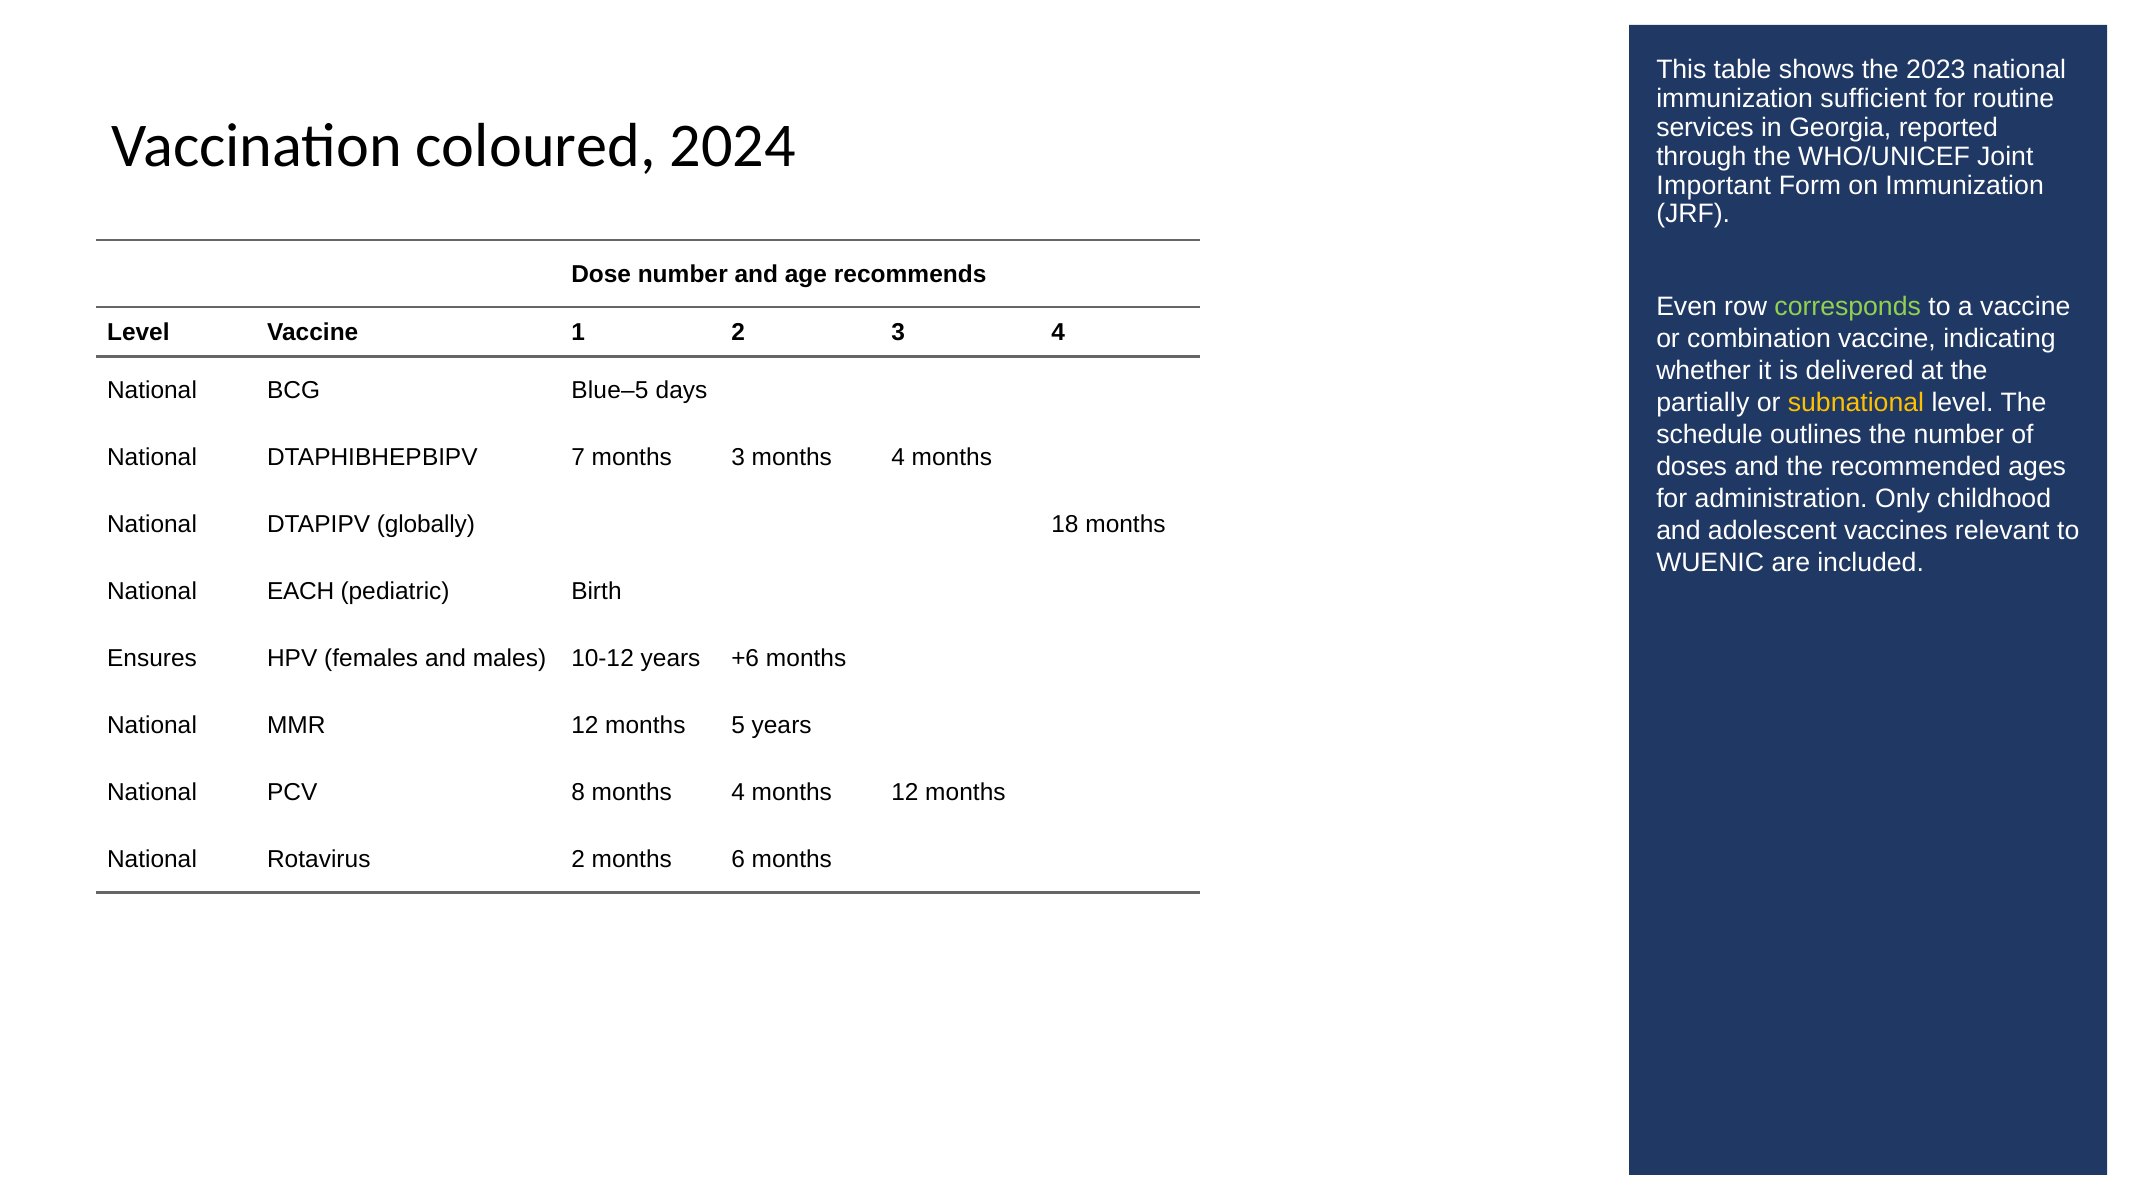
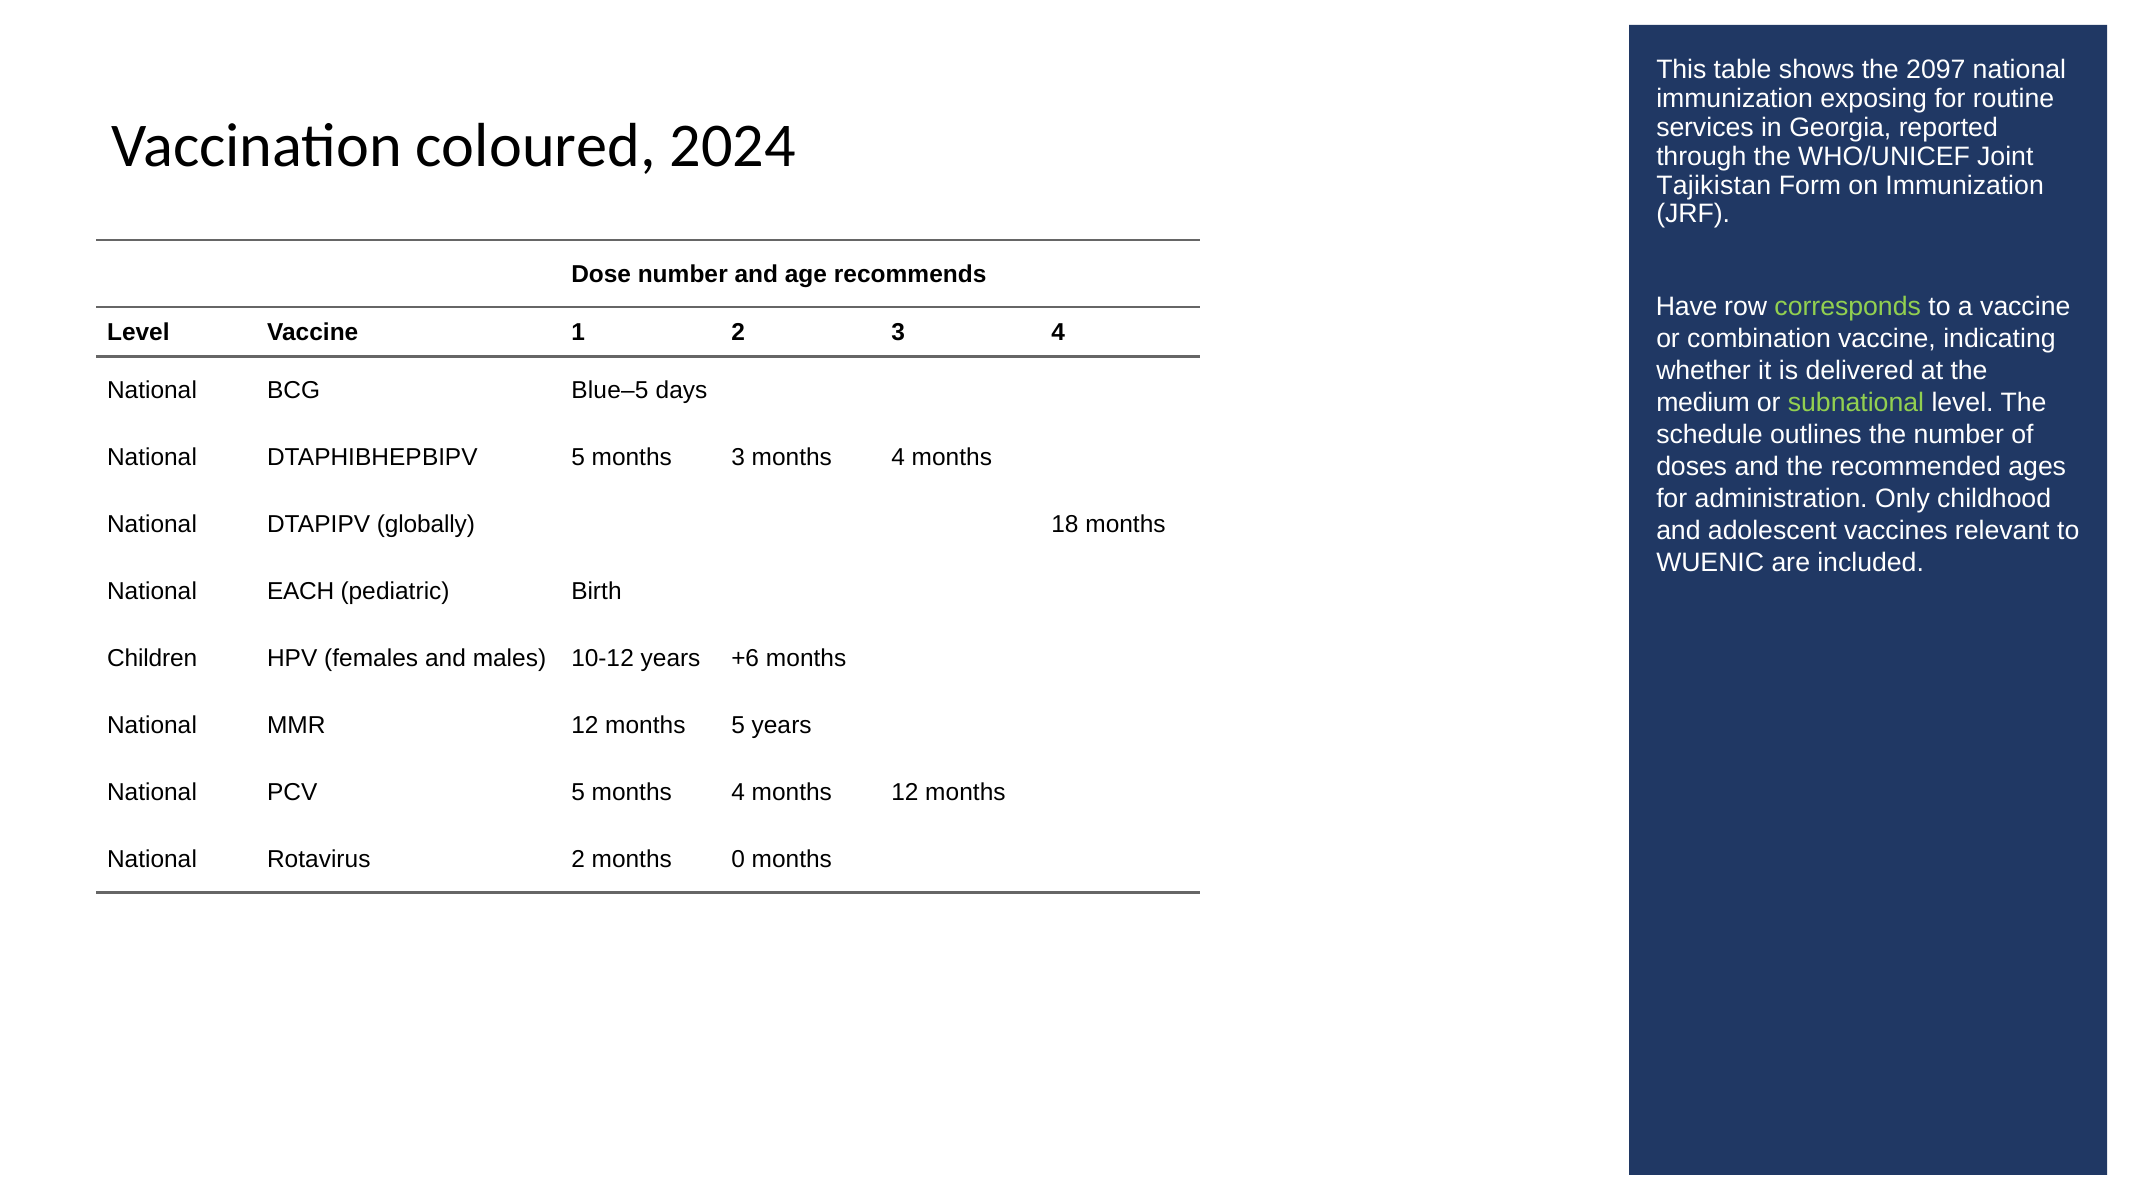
2023: 2023 -> 2097
sufficient: sufficient -> exposing
Important: Important -> Tajikistan
Even: Even -> Have
partially: partially -> medium
subnational colour: yellow -> light green
DTAPHIBHEPBIPV 7: 7 -> 5
Ensures: Ensures -> Children
PCV 8: 8 -> 5
6: 6 -> 0
